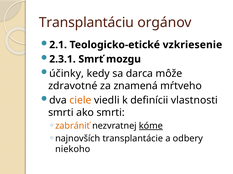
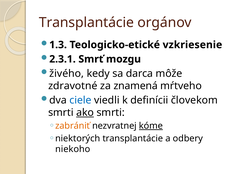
Transplantáciu at (86, 23): Transplantáciu -> Transplantácie
2.1: 2.1 -> 1.3
účinky: účinky -> živého
ciele colour: orange -> blue
vlastnosti: vlastnosti -> človekom
ako underline: none -> present
najnovších: najnovších -> niektorých
